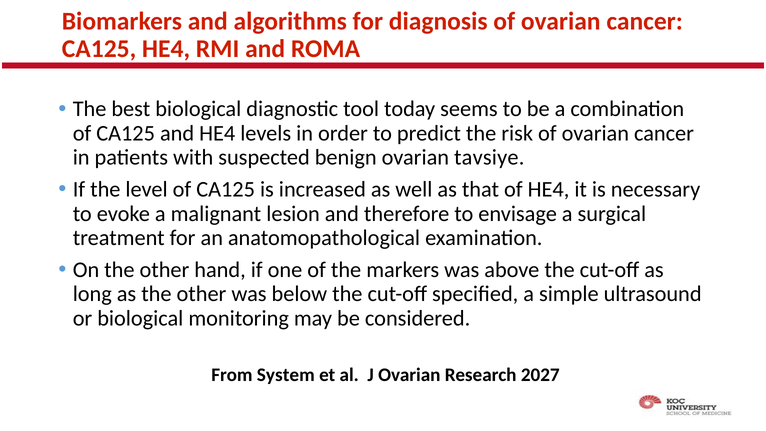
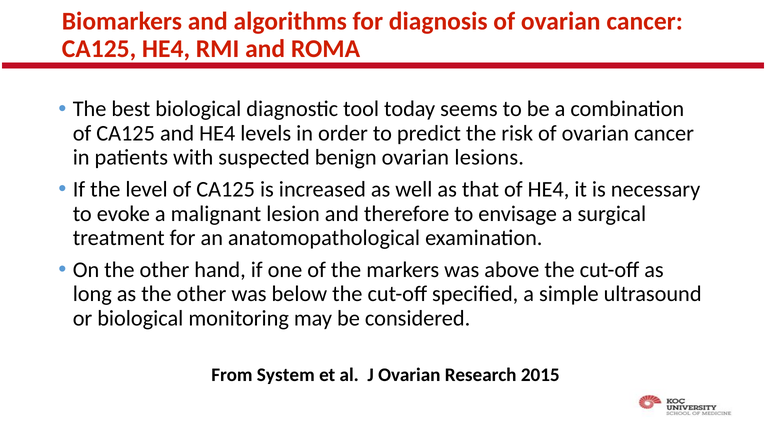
tavsiye: tavsiye -> lesions
2027: 2027 -> 2015
